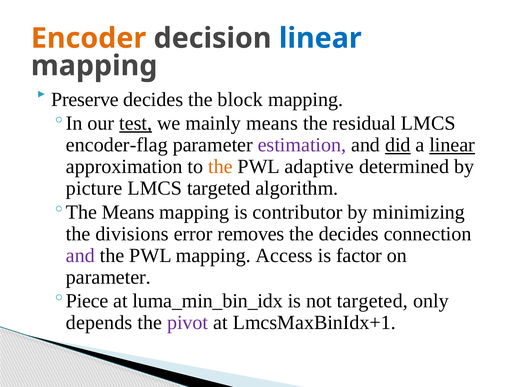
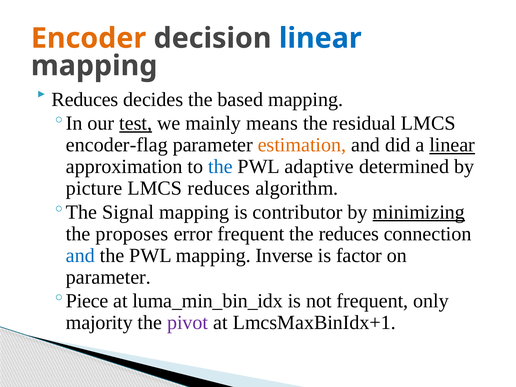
Preserve at (85, 100): Preserve -> Reduces
block: block -> based
estimation colour: purple -> orange
did underline: present -> none
the at (220, 167) colour: orange -> blue
LMCS targeted: targeted -> reduces
The Means: Means -> Signal
minimizing underline: none -> present
divisions: divisions -> proposes
error removes: removes -> frequent
the decides: decides -> reduces
and at (80, 255) colour: purple -> blue
Access: Access -> Inverse
not targeted: targeted -> frequent
depends: depends -> majority
